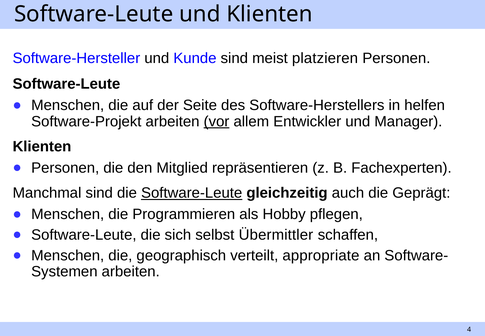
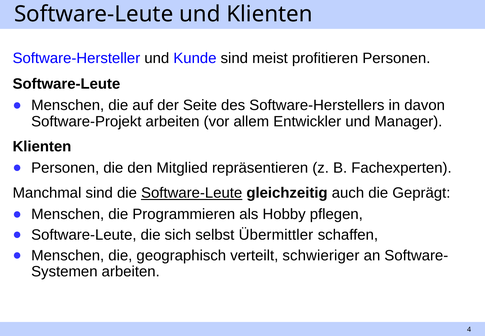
platzieren: platzieren -> profitieren
helfen: helfen -> davon
vor underline: present -> none
appropriate: appropriate -> schwieriger
